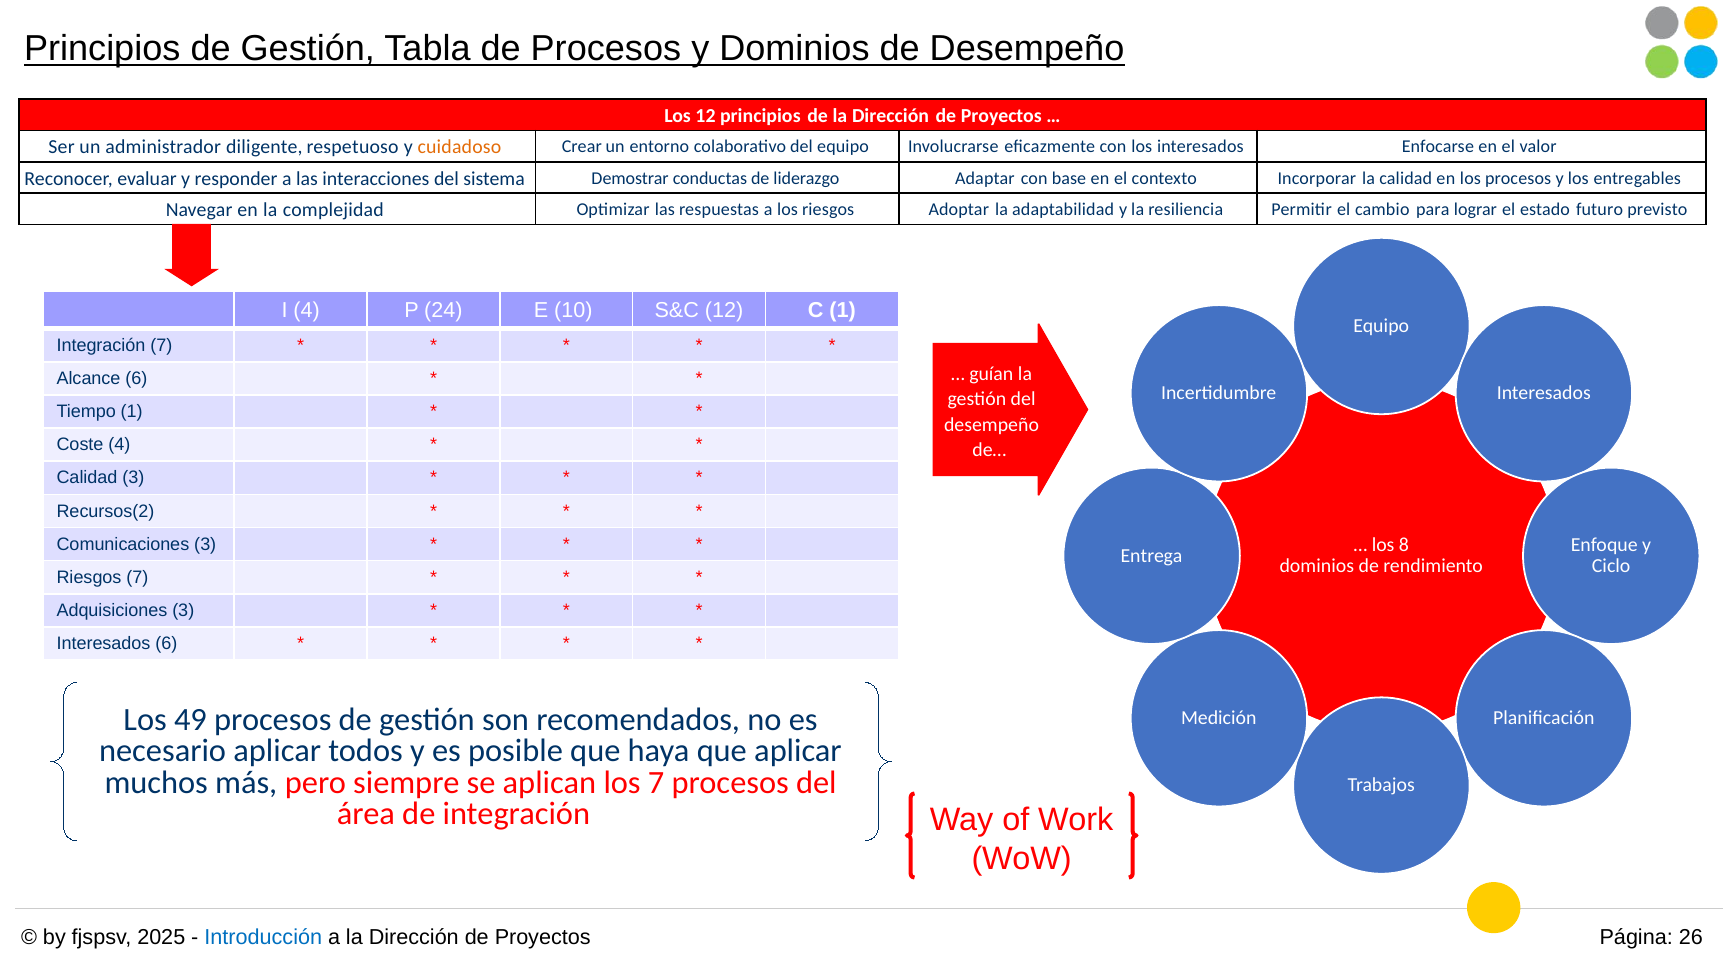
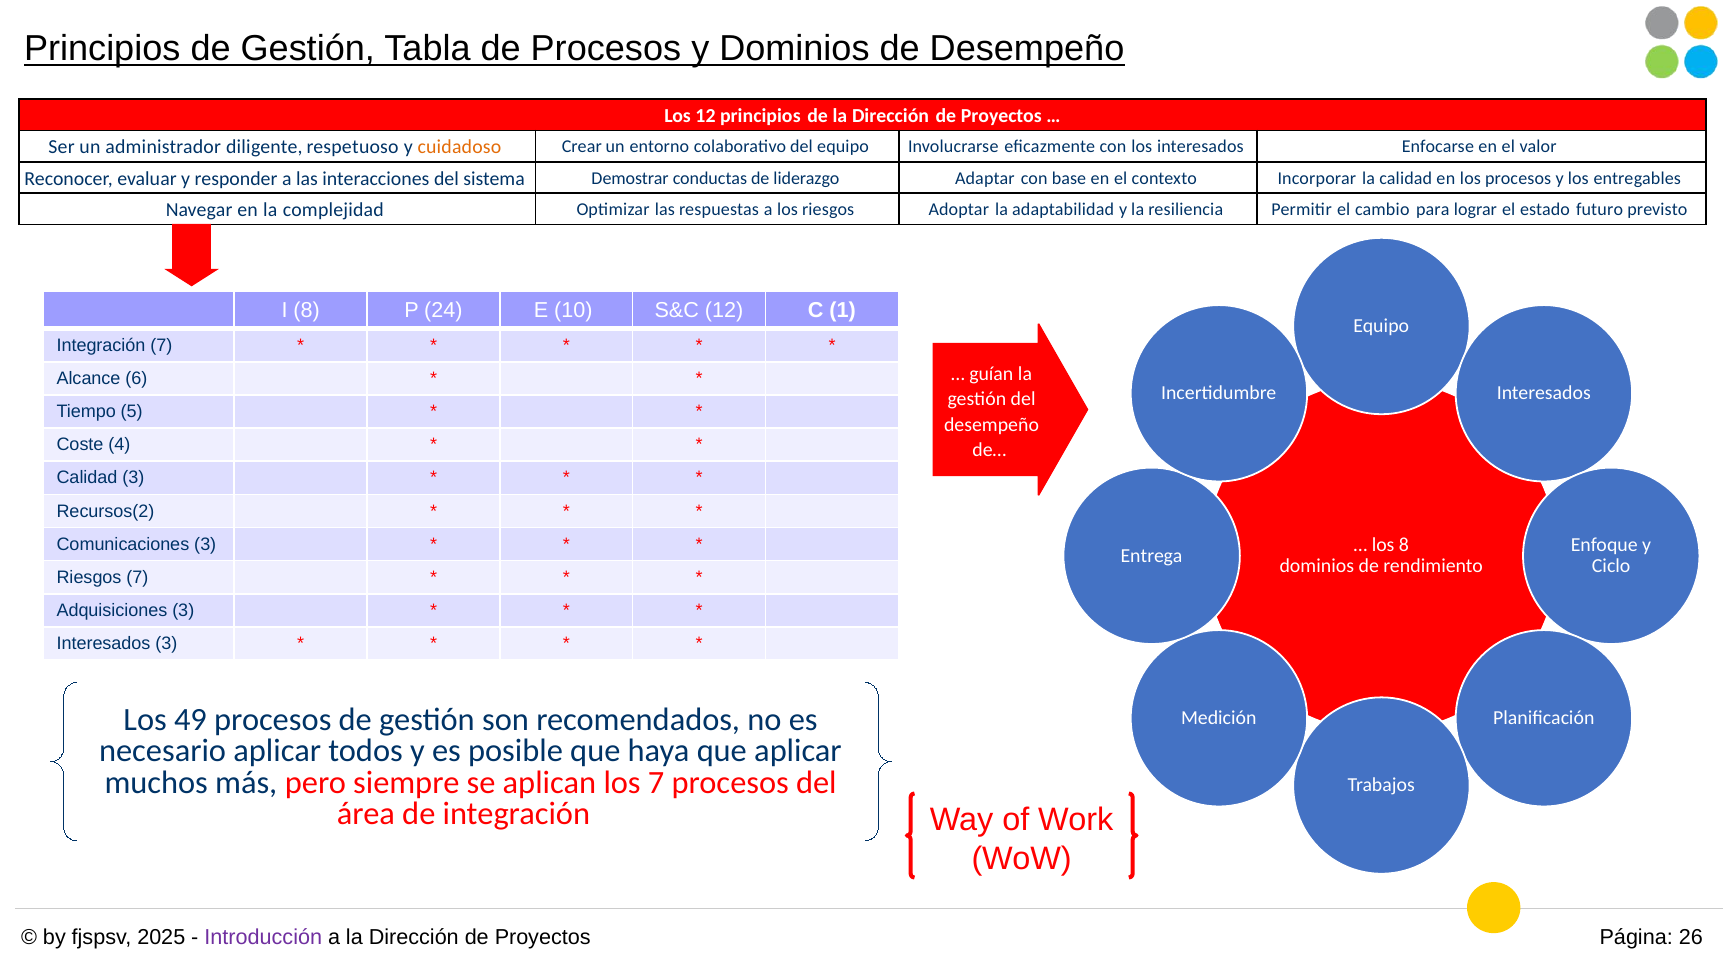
I 4: 4 -> 8
Tiempo 1: 1 -> 5
Interesados 6: 6 -> 3
Introducción colour: blue -> purple
